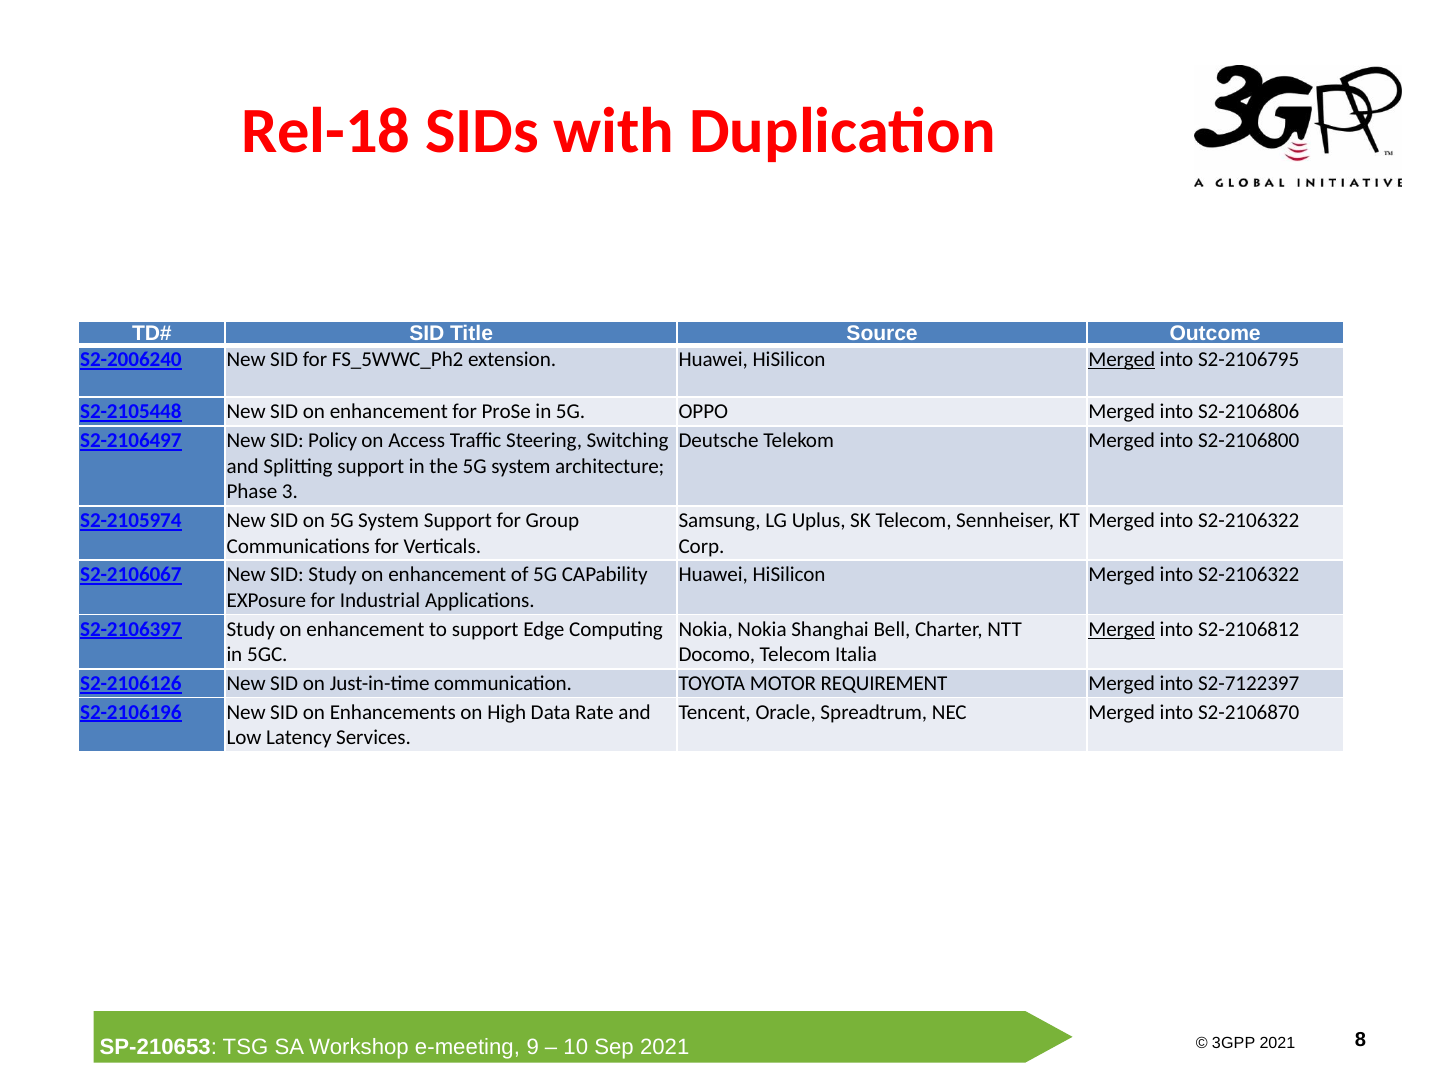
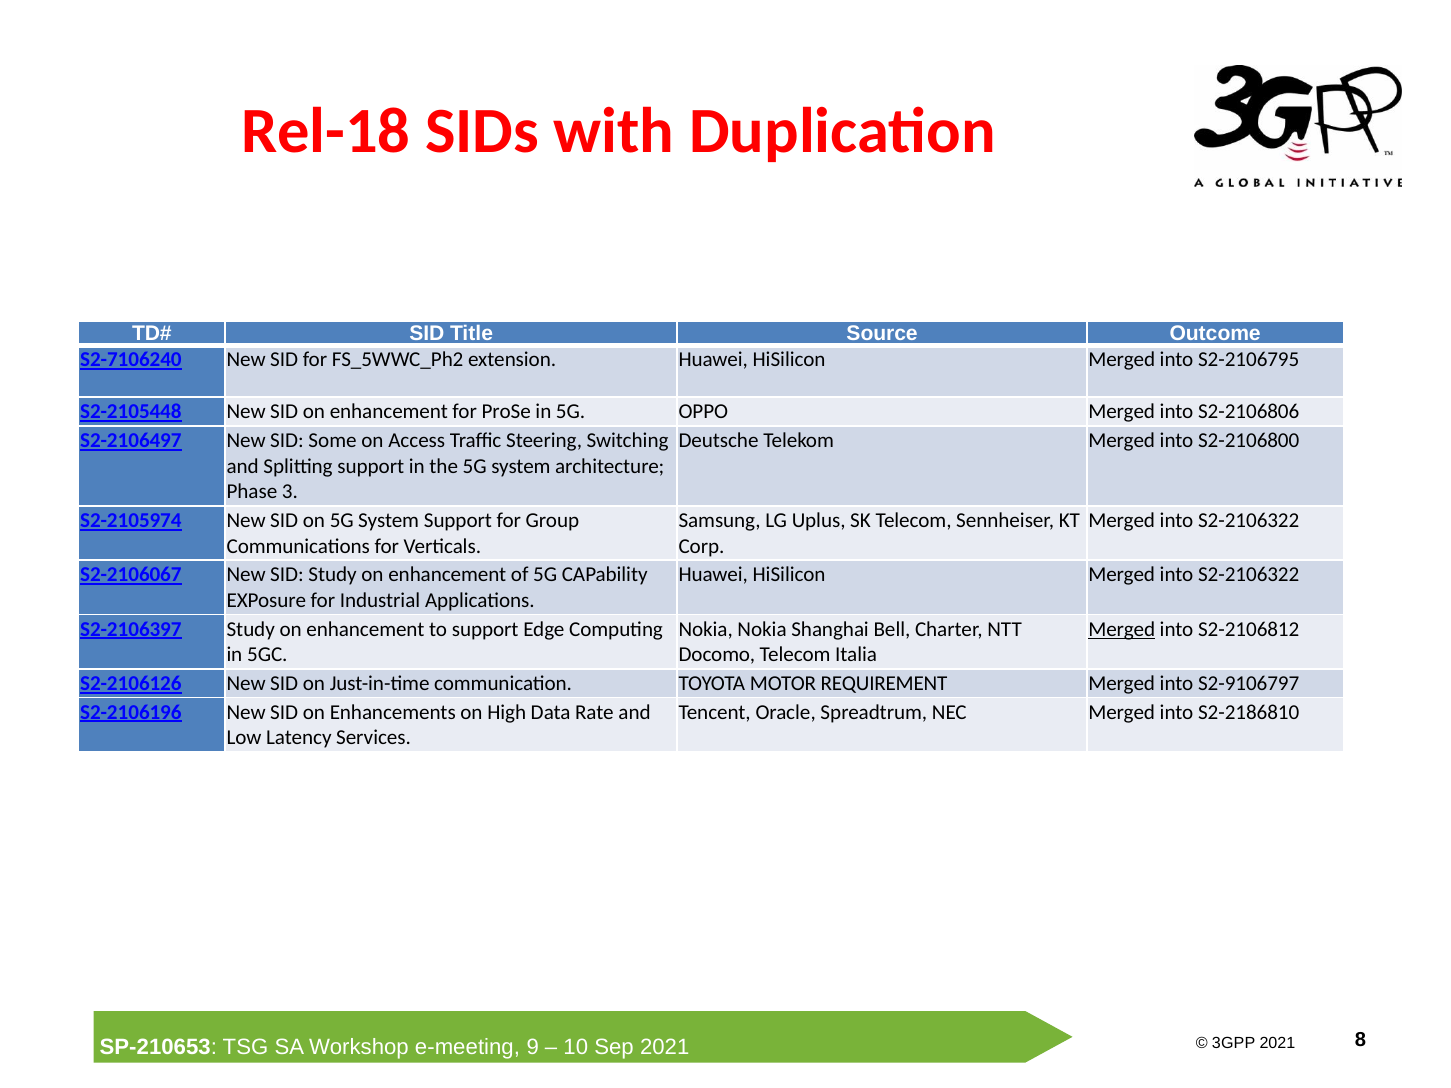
S2-2006240: S2-2006240 -> S2-7106240
Merged at (1122, 360) underline: present -> none
Policy: Policy -> Some
S2-7122397: S2-7122397 -> S2-9106797
S2-2106870: S2-2106870 -> S2-2186810
